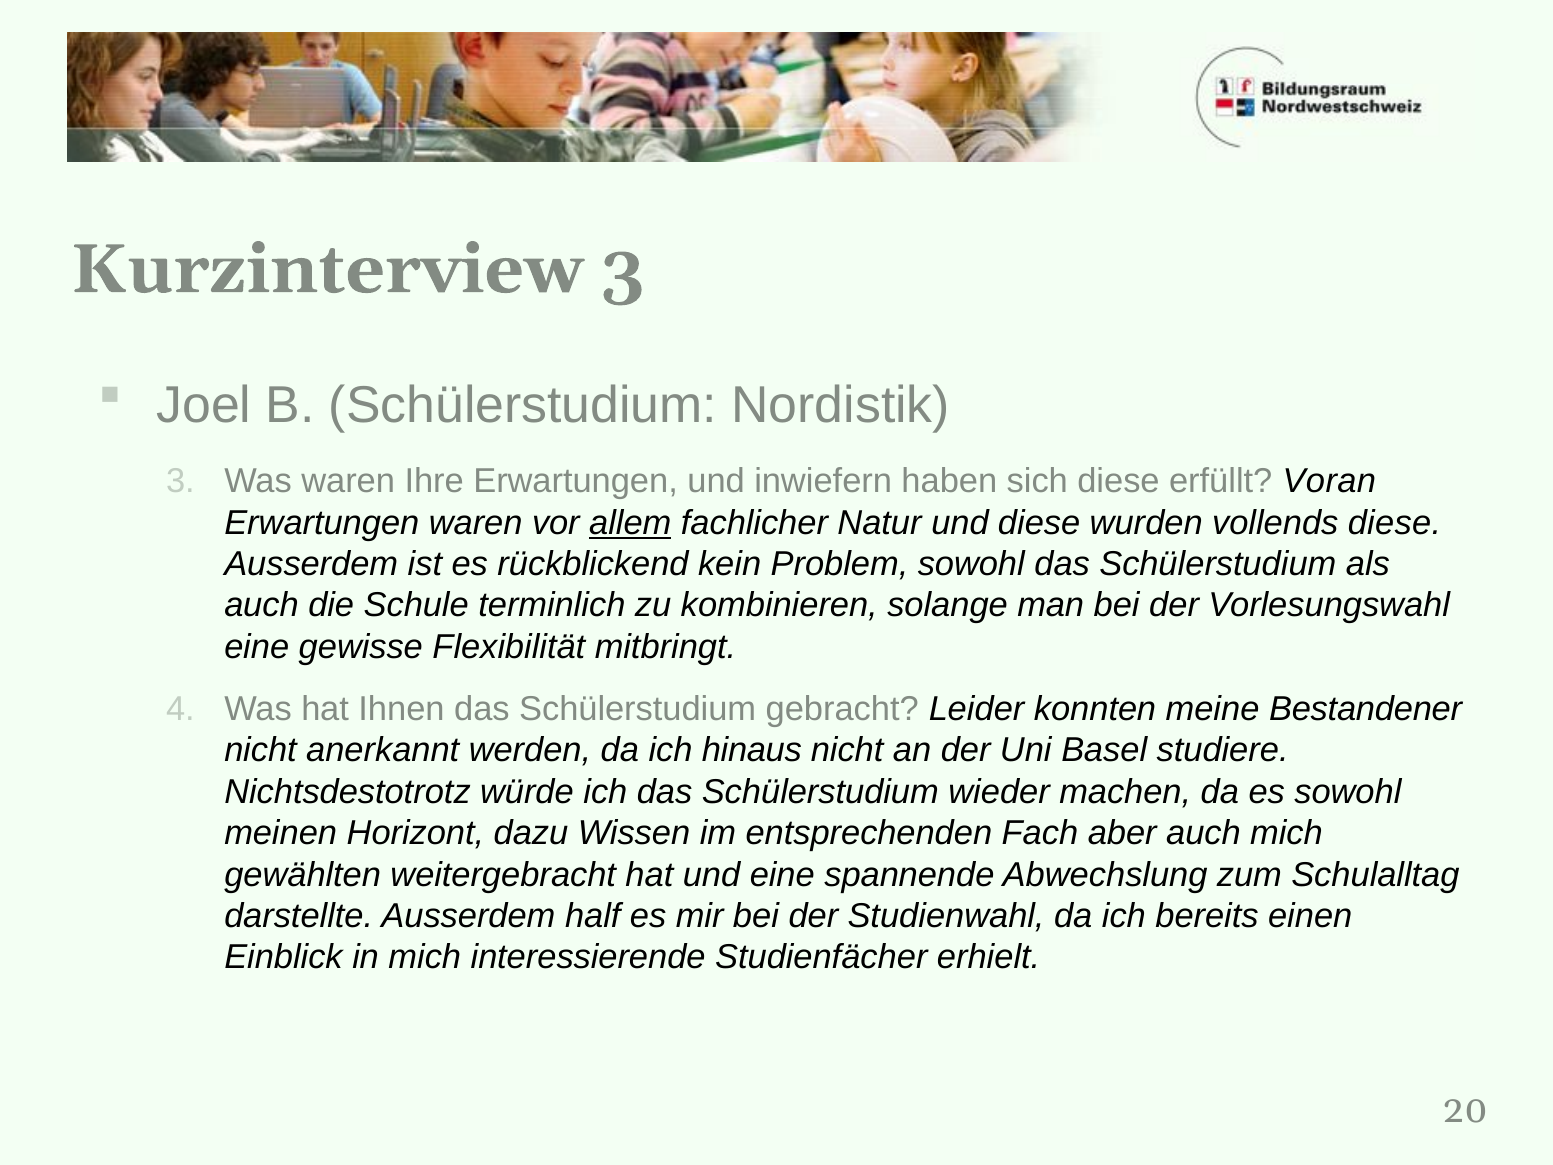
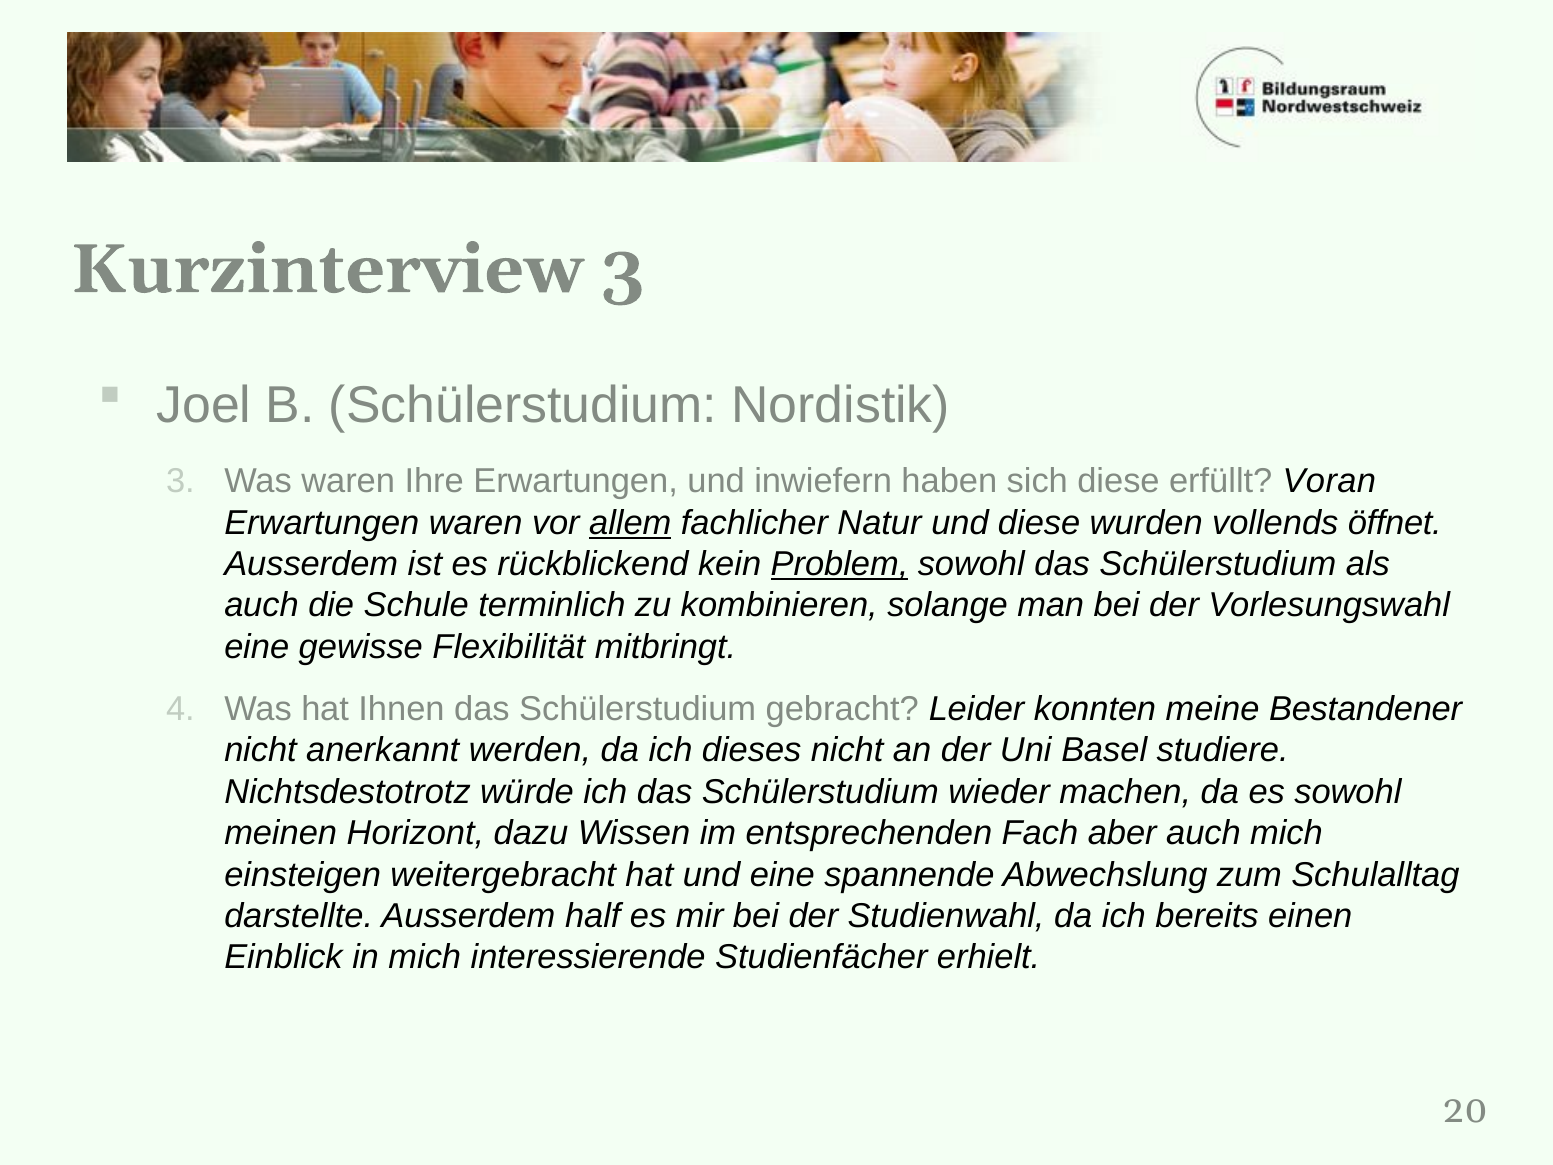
vollends diese: diese -> öffnet
Problem underline: none -> present
hinaus: hinaus -> dieses
gewählten: gewählten -> einsteigen
